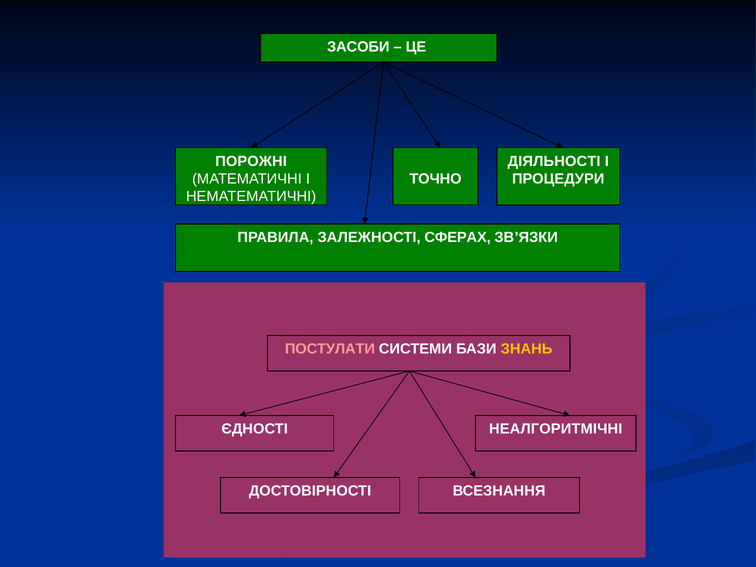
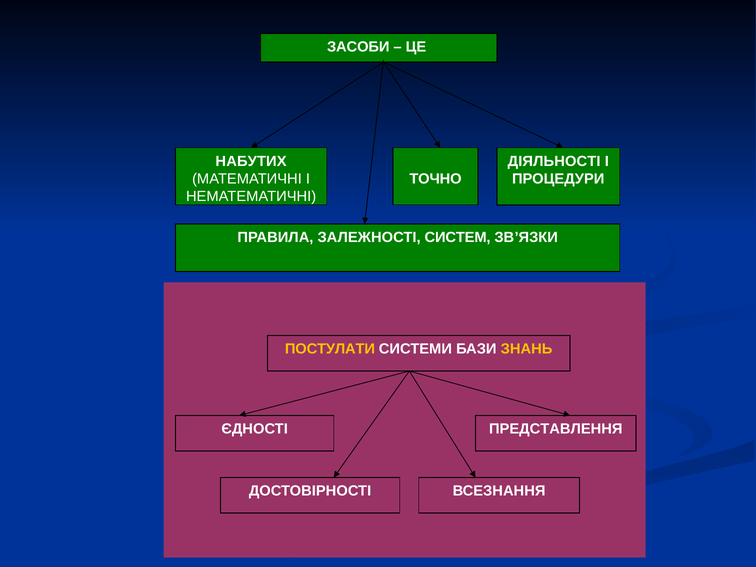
ПОРОЖНІ: ПОРОЖНІ -> НАБУТИХ
СФЕРАХ: СФЕРАХ -> СИСТЕМ
ПОСТУЛАТИ colour: pink -> yellow
НЕАЛГОРИТМІЧНІ: НЕАЛГОРИТМІЧНІ -> ПРЕДСТАВЛЕННЯ
